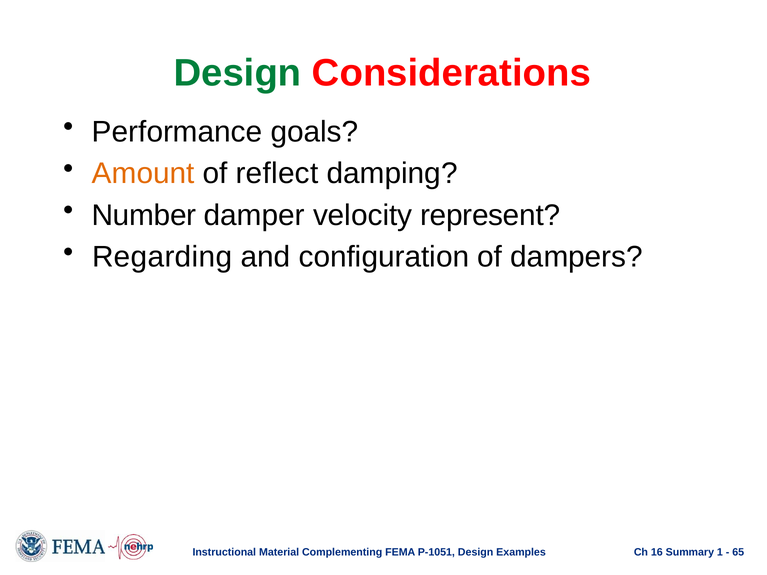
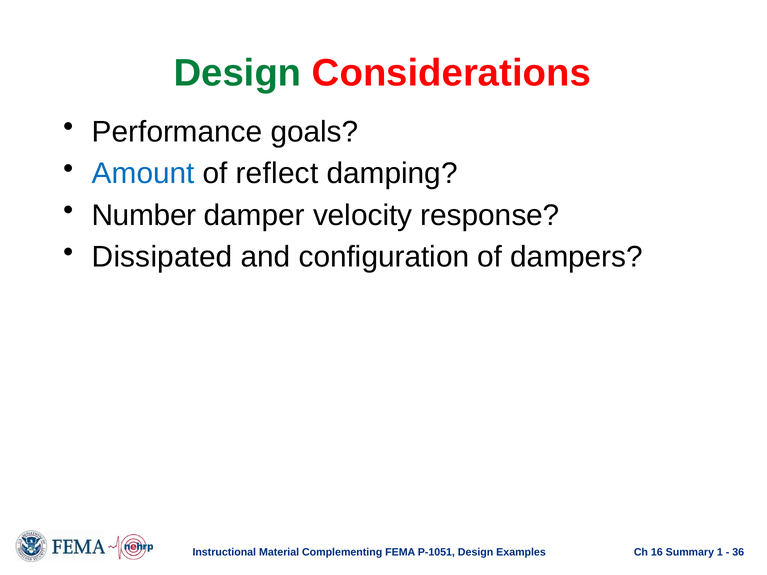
Amount colour: orange -> blue
represent: represent -> response
Regarding: Regarding -> Dissipated
65: 65 -> 36
